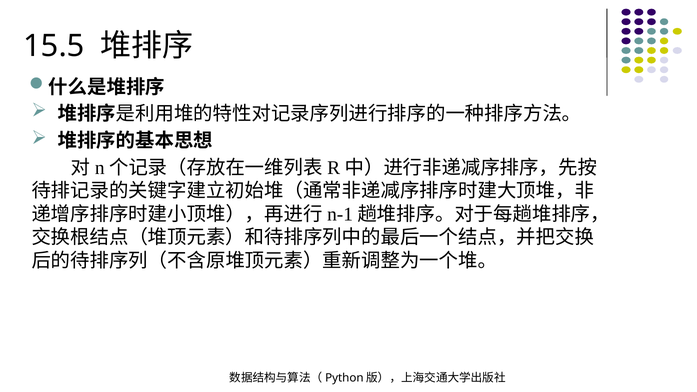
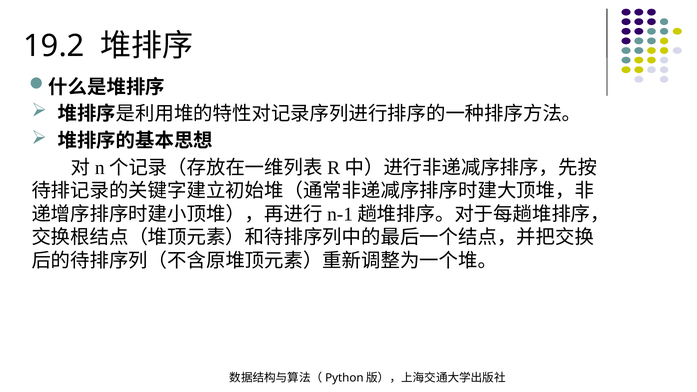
15.5: 15.5 -> 19.2
